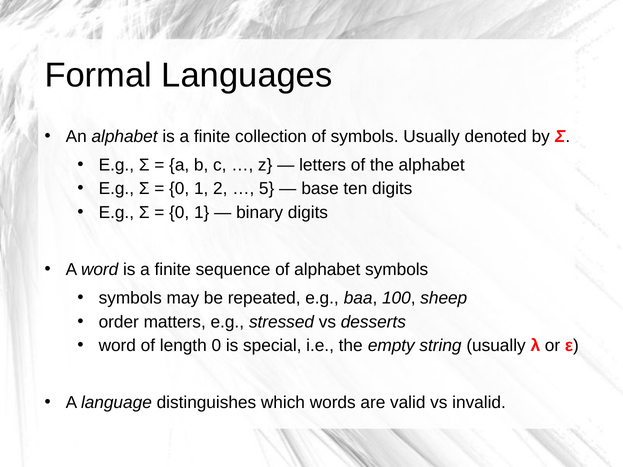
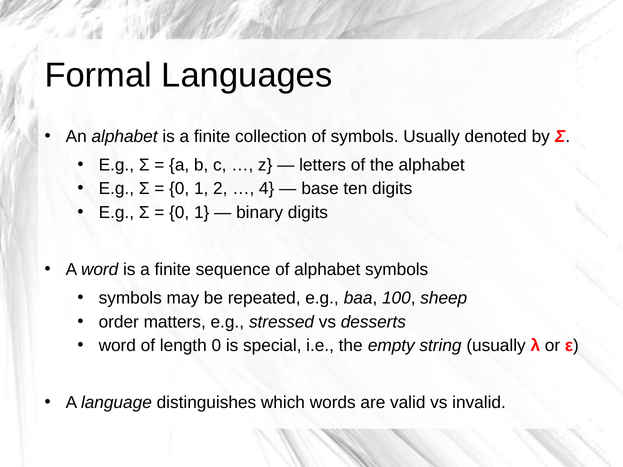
5: 5 -> 4
